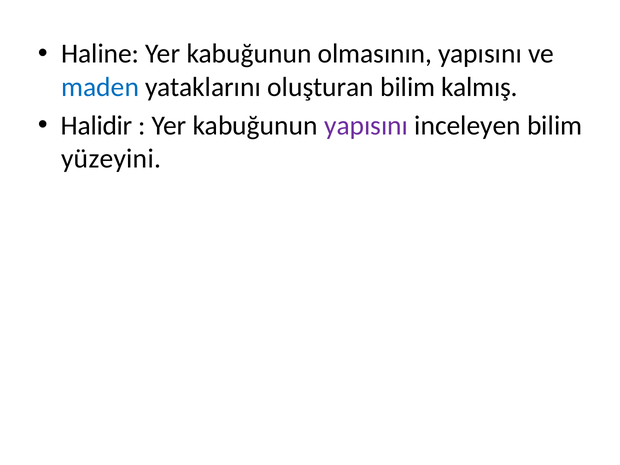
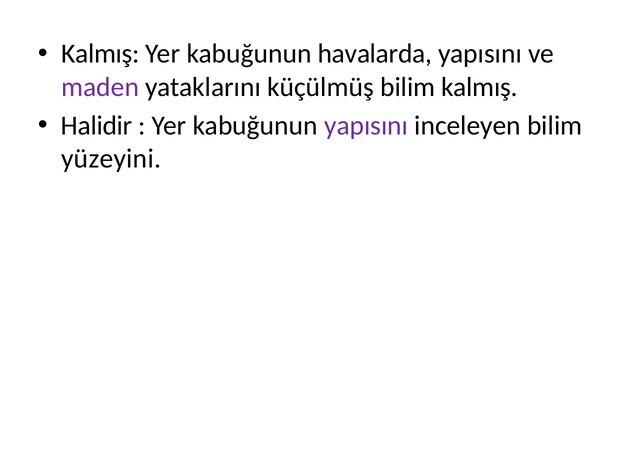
Haline at (100, 54): Haline -> Kalmış
olmasının: olmasının -> havalarda
maden colour: blue -> purple
oluşturan: oluşturan -> küçülmüş
